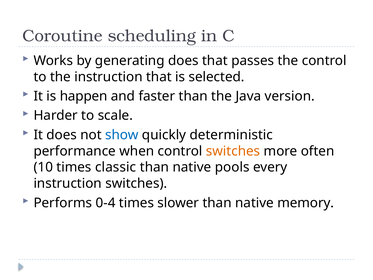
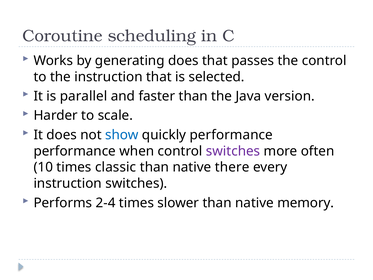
happen: happen -> parallel
quickly deterministic: deterministic -> performance
switches at (233, 151) colour: orange -> purple
pools: pools -> there
0-4: 0-4 -> 2-4
